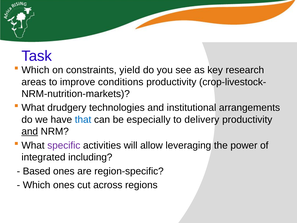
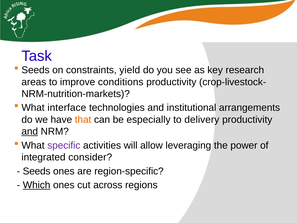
Which at (35, 70): Which -> Seeds
drudgery: drudgery -> interface
that colour: blue -> orange
including: including -> consider
Based at (37, 171): Based -> Seeds
Which at (37, 185) underline: none -> present
